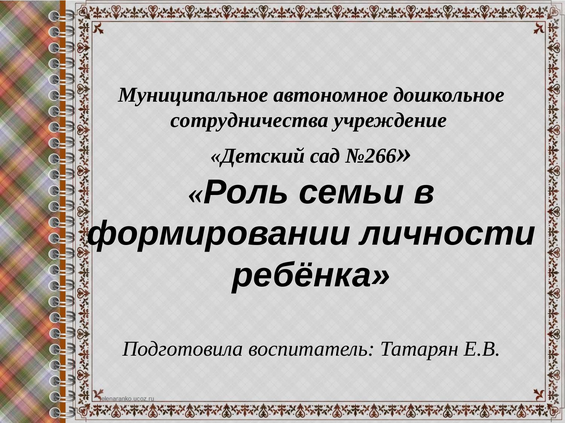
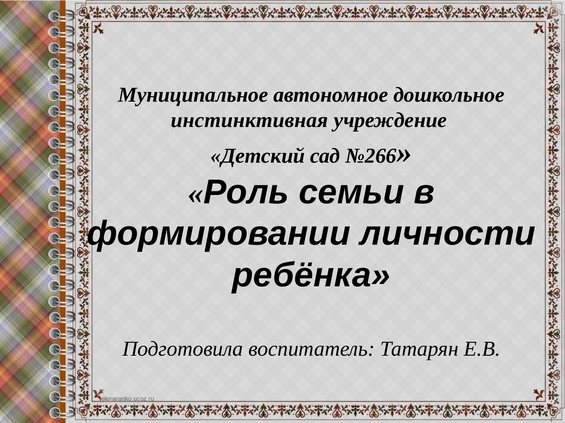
сотрудничества: сотрудничества -> инстинктивная
